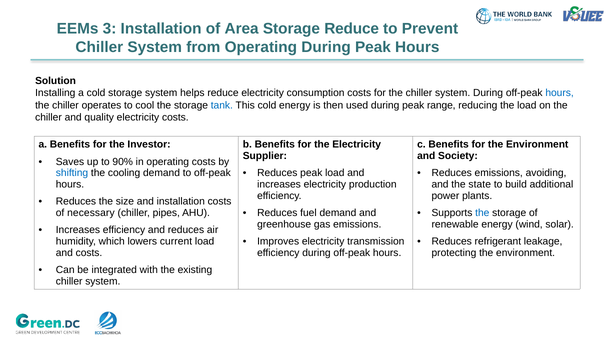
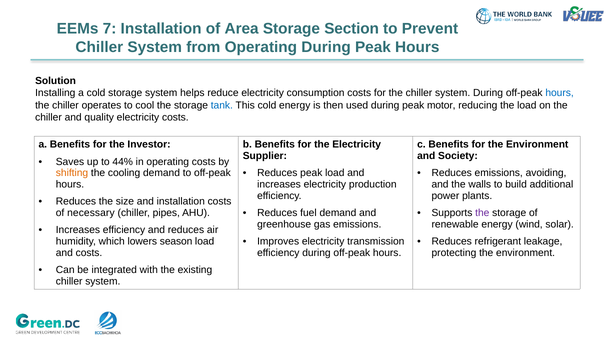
3: 3 -> 7
Storage Reduce: Reduce -> Section
range: range -> motor
90%: 90% -> 44%
shifting colour: blue -> orange
state: state -> walls
the at (482, 213) colour: blue -> purple
current: current -> season
